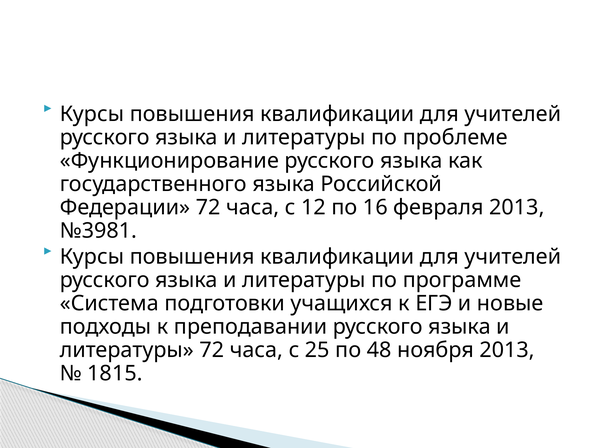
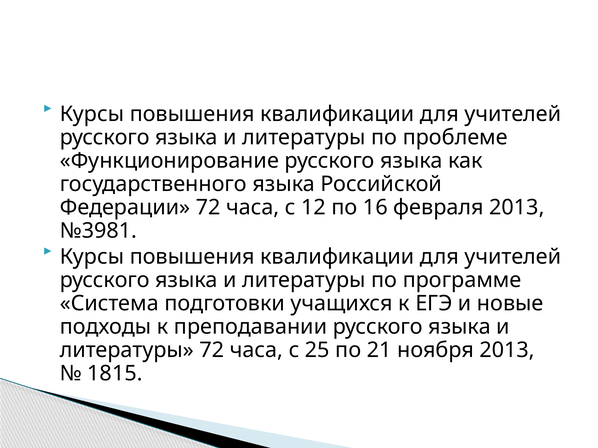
48: 48 -> 21
